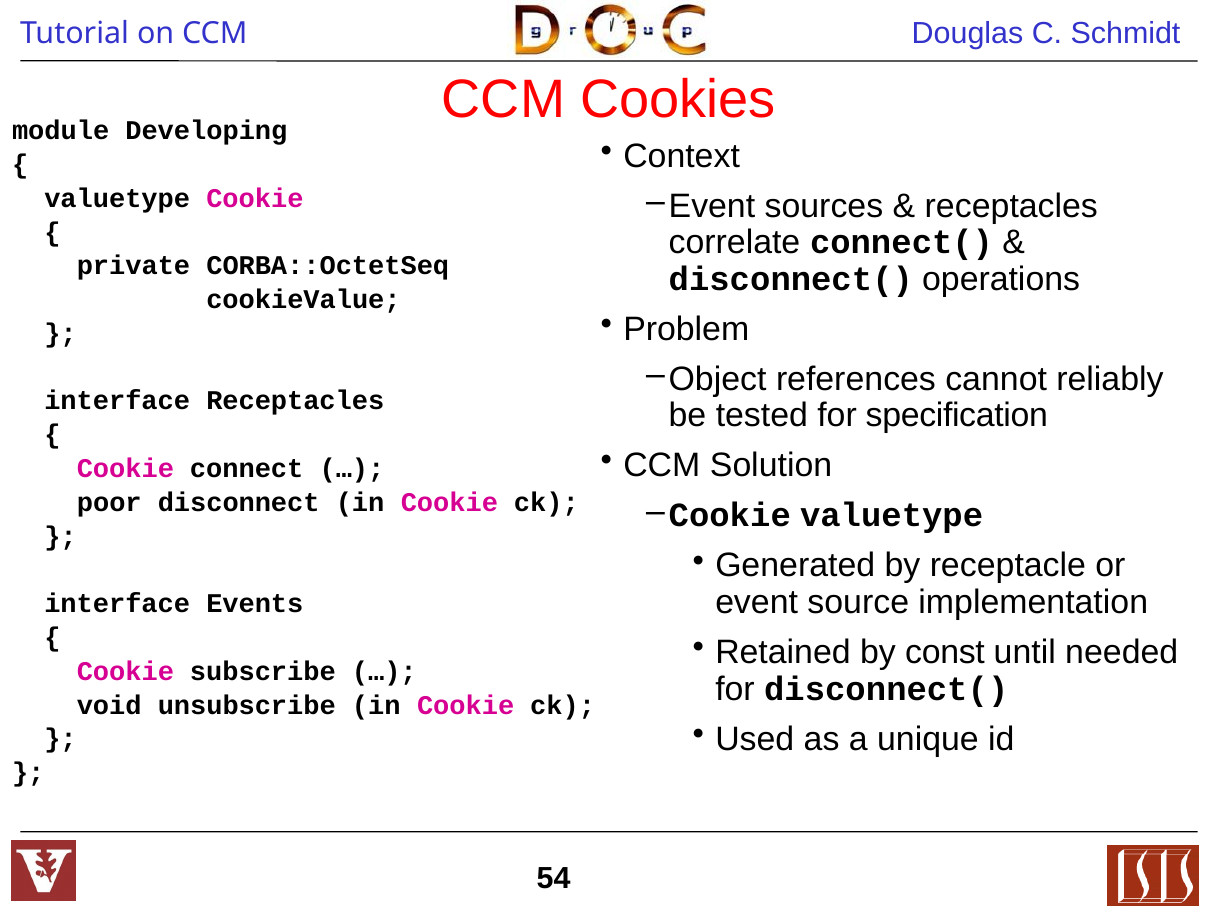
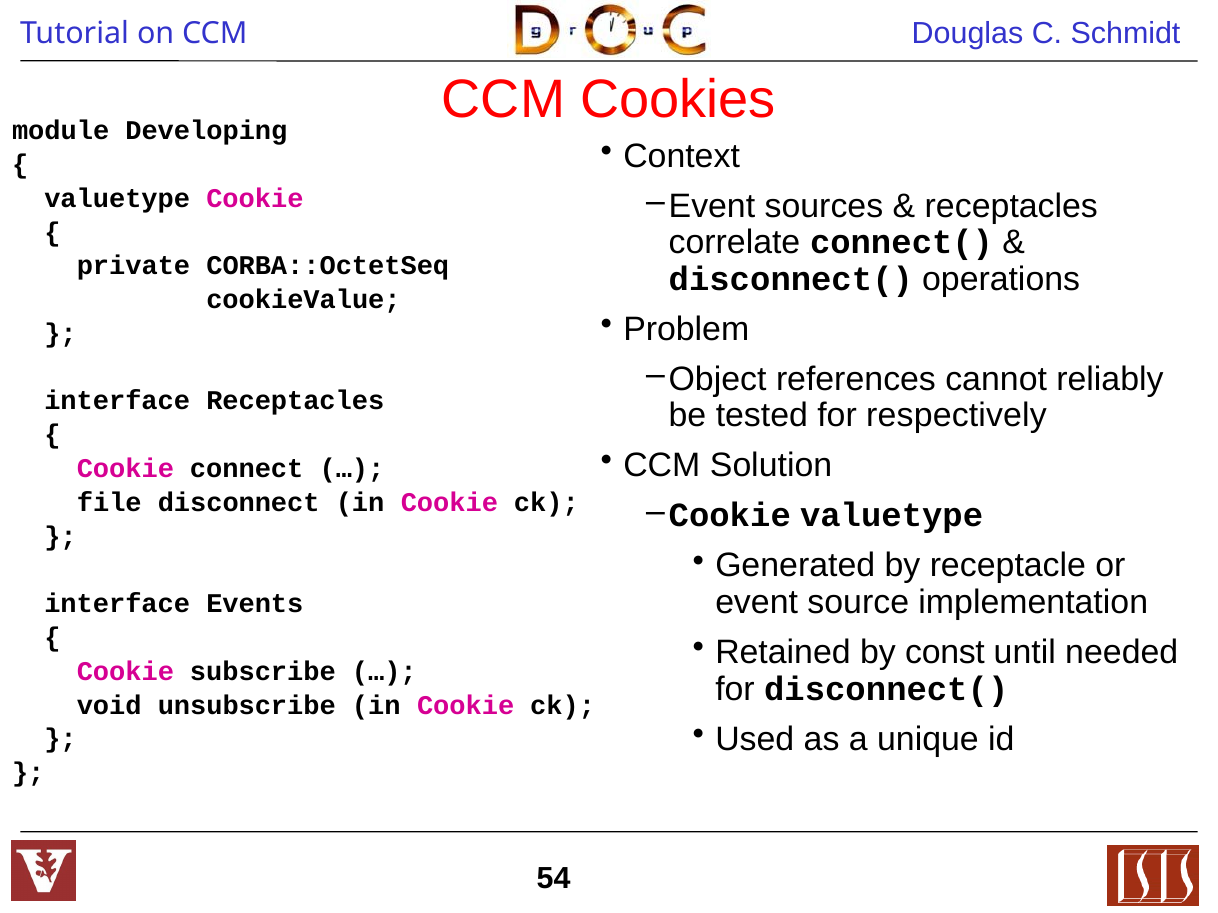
specification: specification -> respectively
poor: poor -> file
